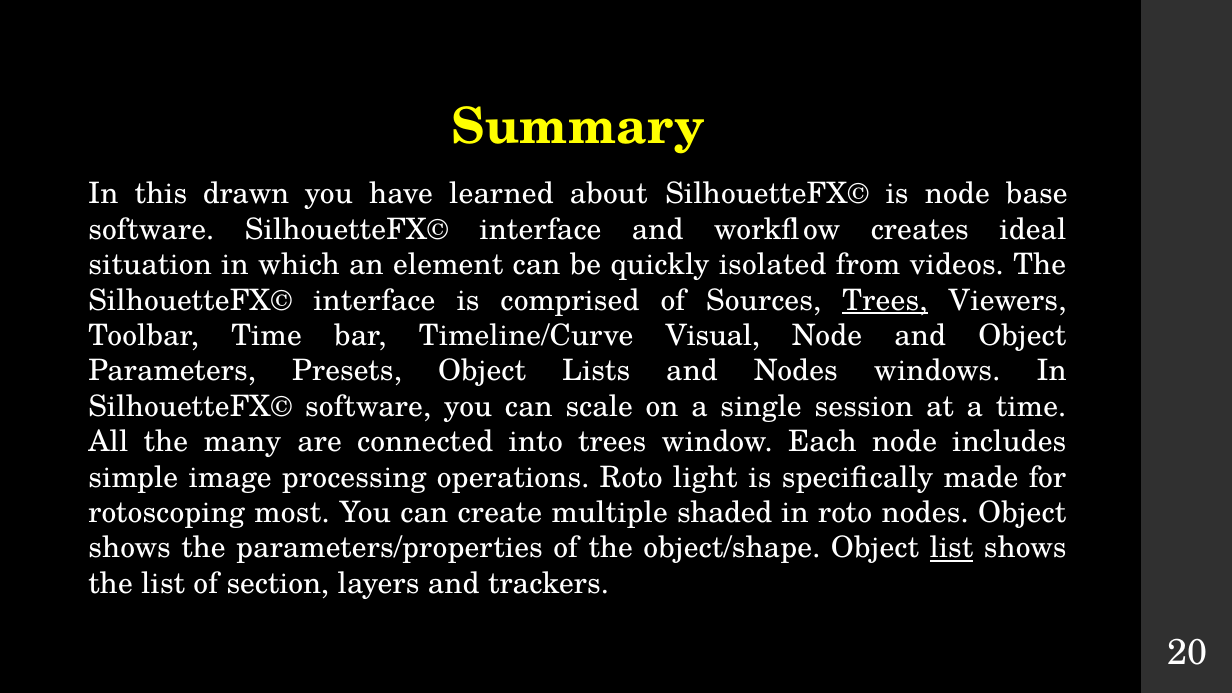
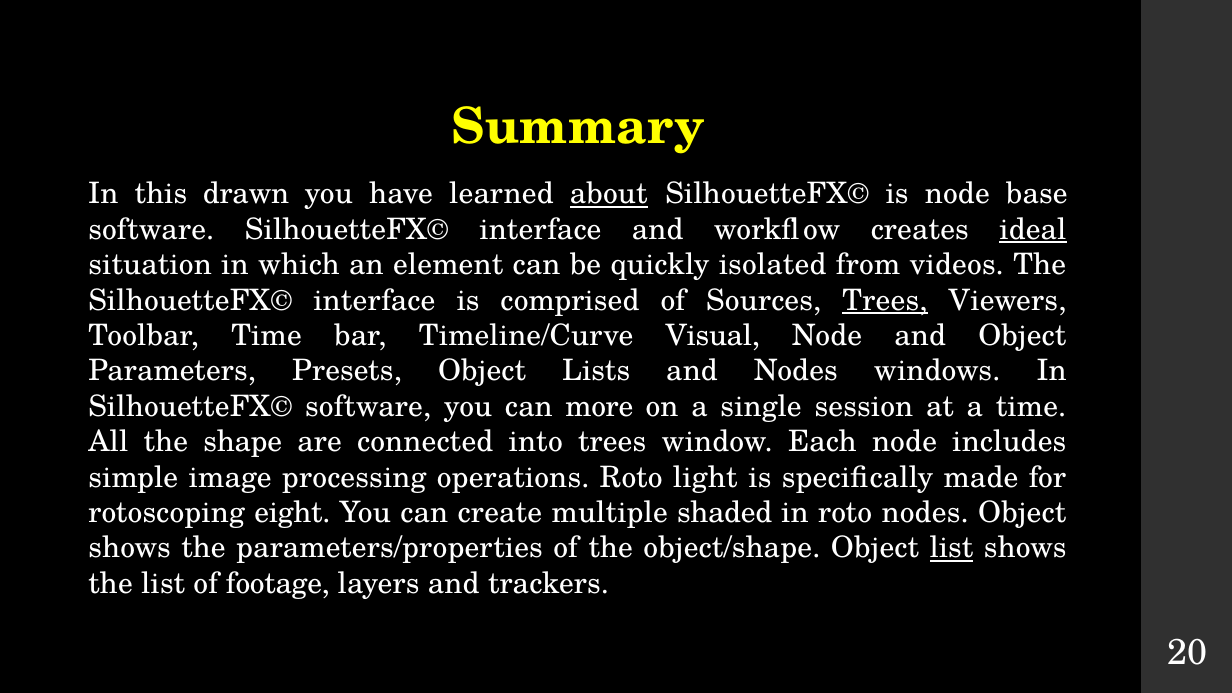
about underline: none -> present
ideal underline: none -> present
scale: scale -> more
many: many -> shape
most: most -> eight
section: section -> footage
